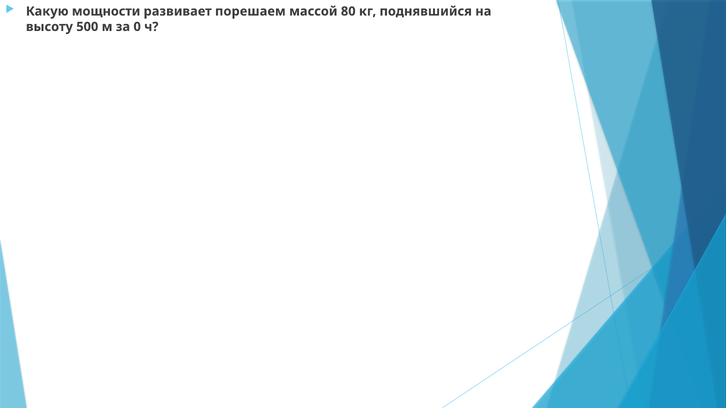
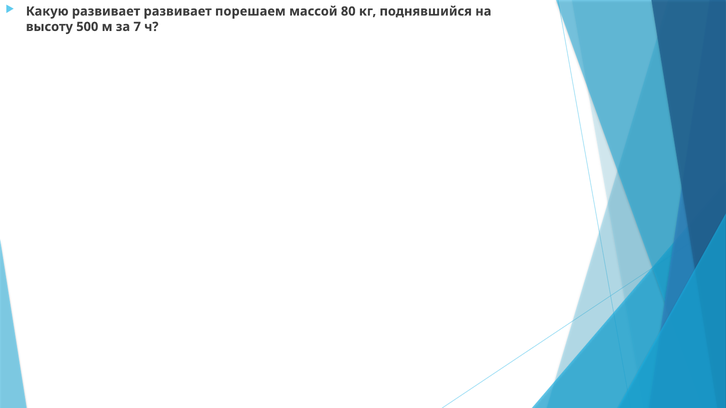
Какую мощности: мощности -> развивает
0: 0 -> 7
